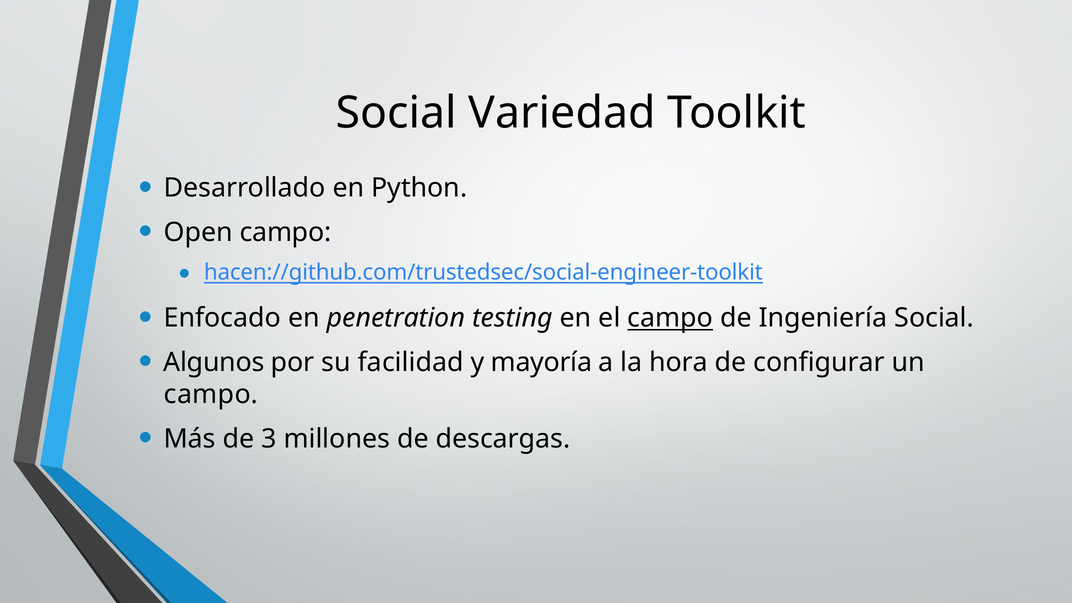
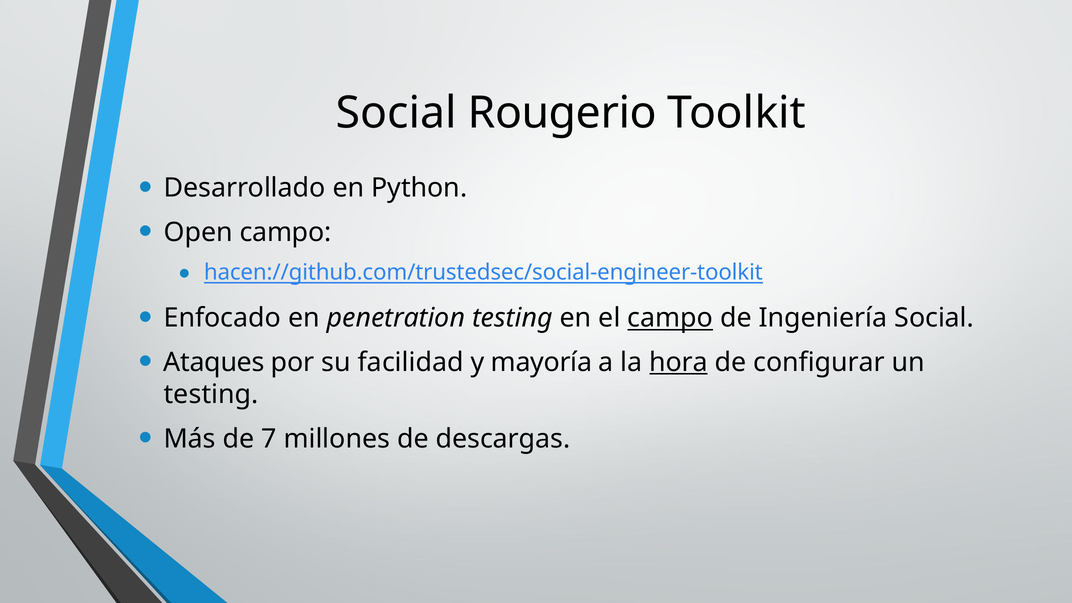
Variedad: Variedad -> Rougerio
Algunos: Algunos -> Ataques
hora underline: none -> present
campo at (211, 395): campo -> testing
3: 3 -> 7
